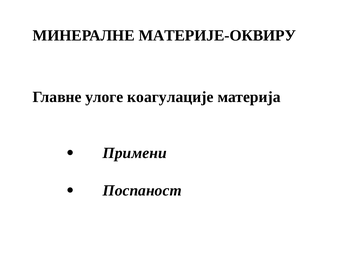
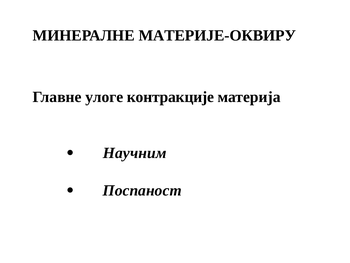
коагулације: коагулације -> контракције
Примени: Примени -> Научним
